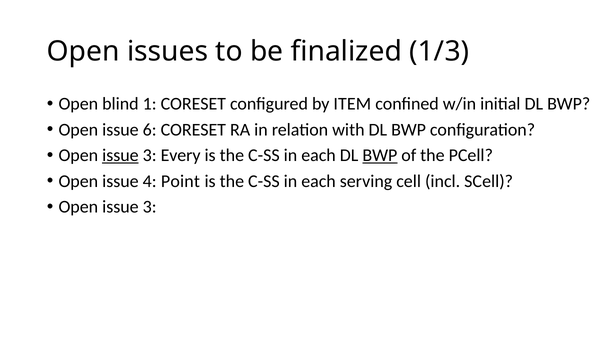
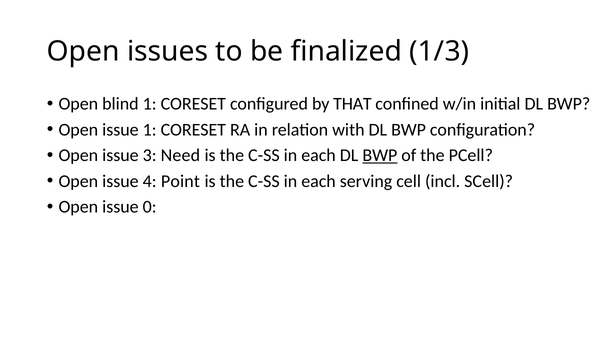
ITEM: ITEM -> THAT
issue 6: 6 -> 1
issue at (120, 156) underline: present -> none
Every: Every -> Need
3 at (150, 207): 3 -> 0
